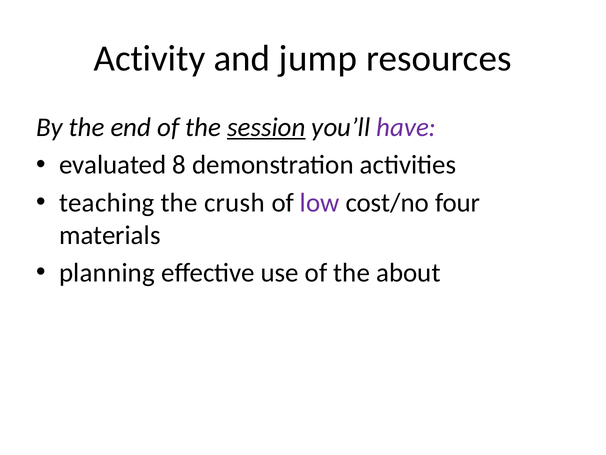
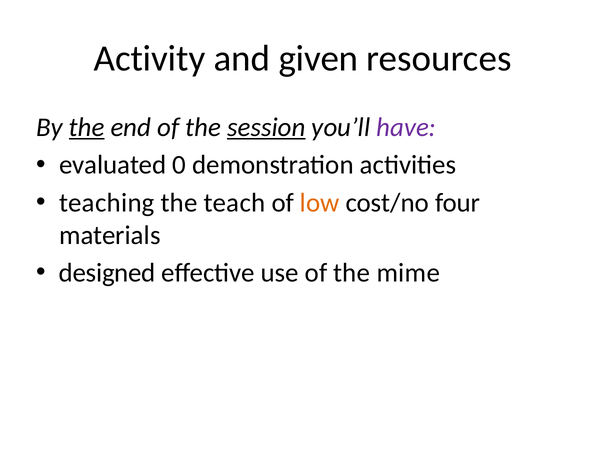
jump: jump -> given
the at (87, 127) underline: none -> present
8: 8 -> 0
crush: crush -> teach
low colour: purple -> orange
planning: planning -> designed
about: about -> mime
